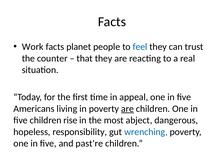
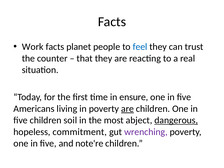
appeal: appeal -> ensure
rise: rise -> soil
dangerous underline: none -> present
responsibility: responsibility -> commitment
wrenching colour: blue -> purple
past're: past're -> note're
